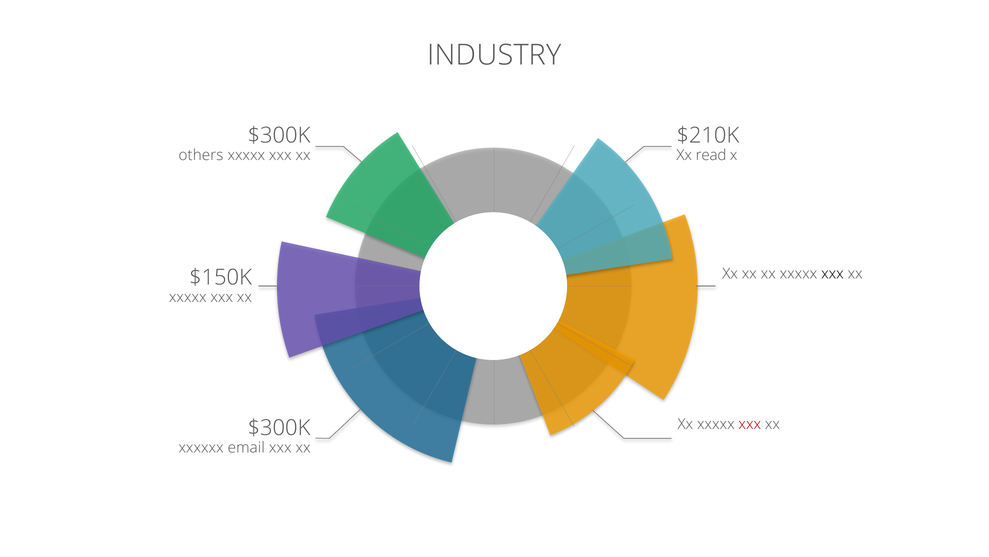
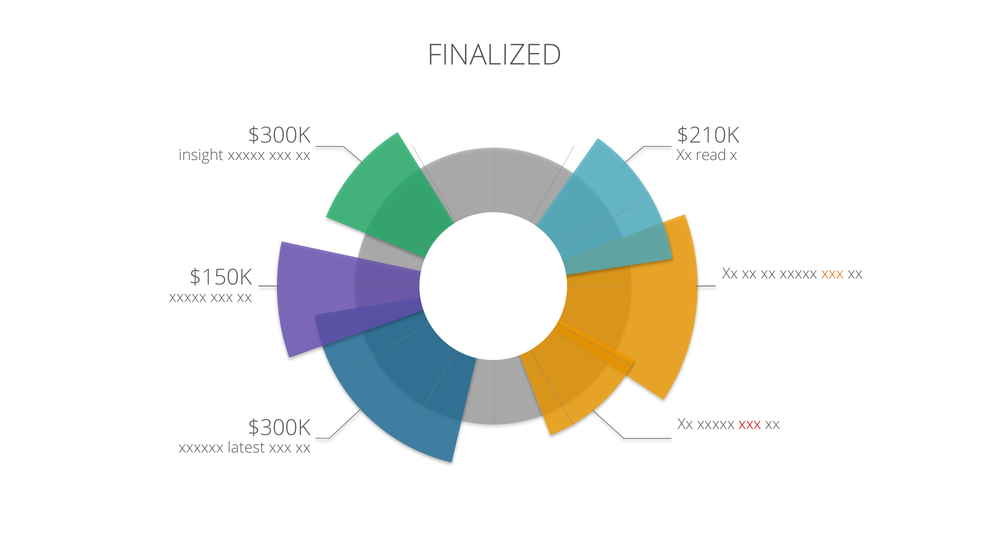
INDUSTRY: INDUSTRY -> FINALIZED
others: others -> insight
xxx at (832, 273) colour: black -> orange
email: email -> latest
